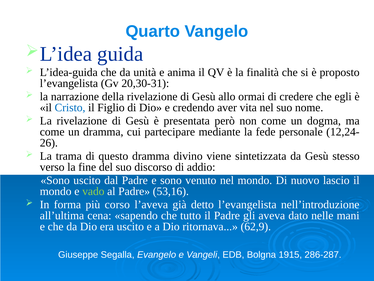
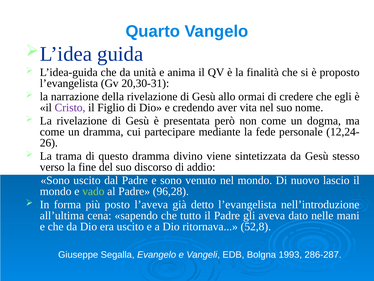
Cristo colour: blue -> purple
53,16: 53,16 -> 96,28
corso: corso -> posto
62,9: 62,9 -> 52,8
1915: 1915 -> 1993
